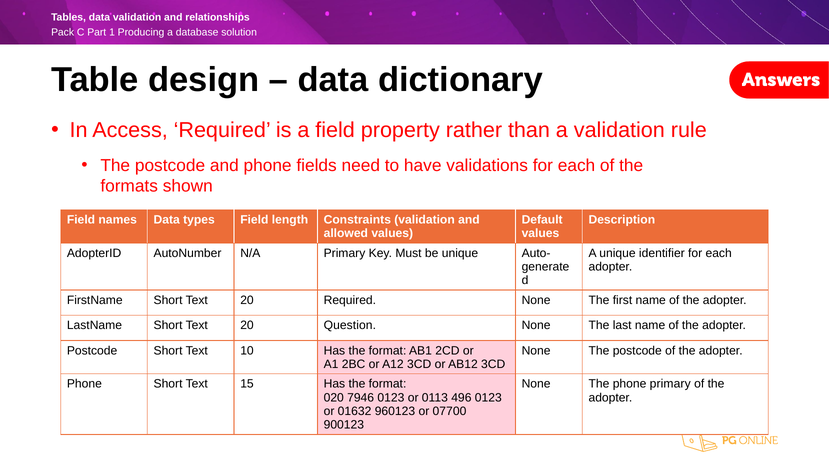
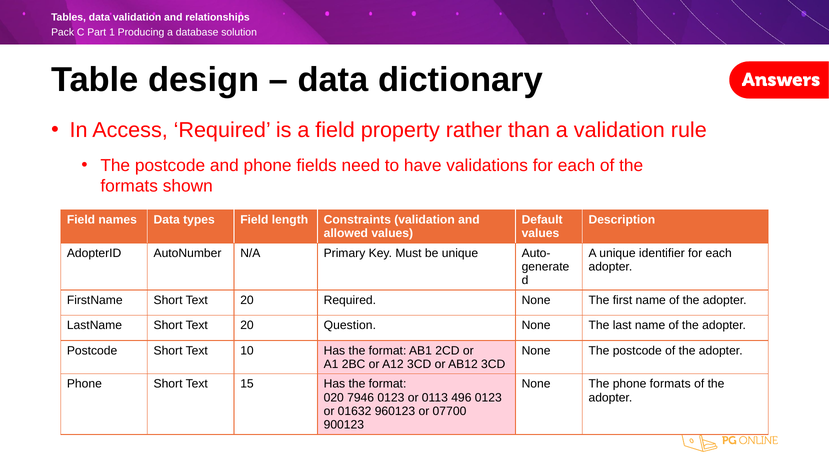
phone primary: primary -> formats
